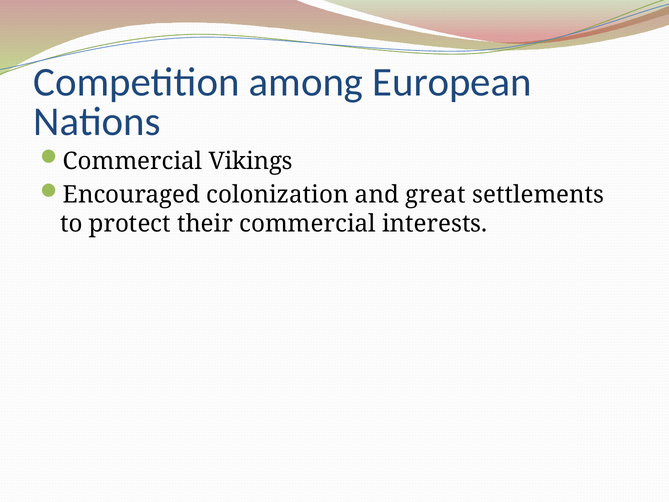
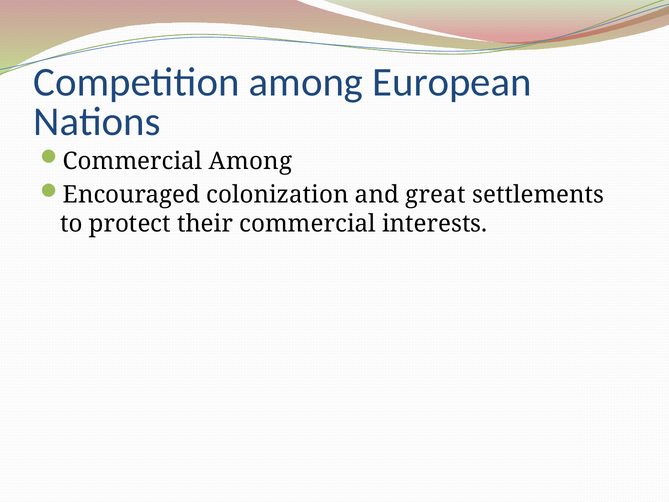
Commercial Vikings: Vikings -> Among
